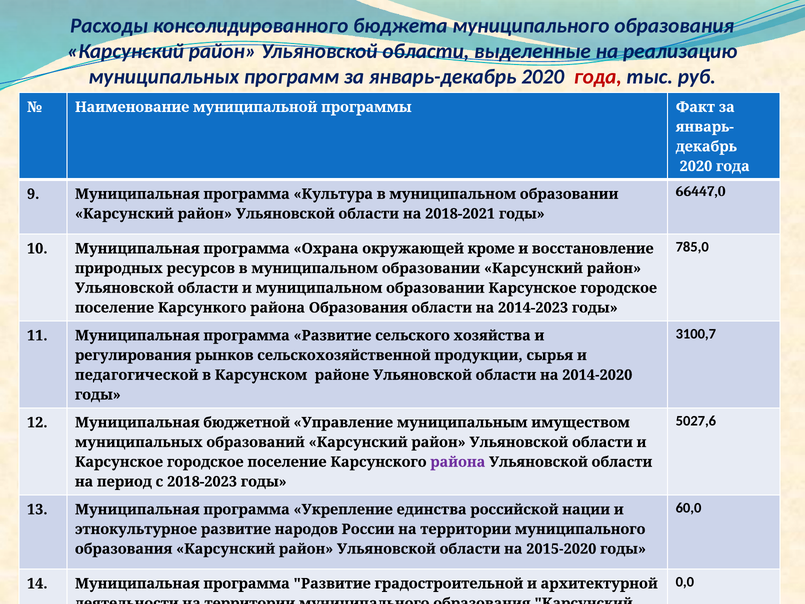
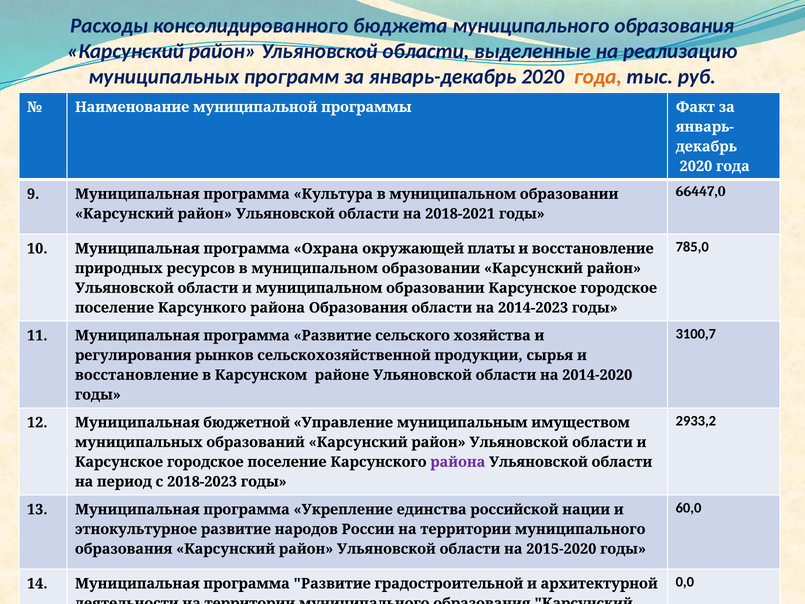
года at (598, 77) colour: red -> orange
кроме: кроме -> платы
педагогической at (137, 375): педагогической -> восстановление
5027,6: 5027,6 -> 2933,2
